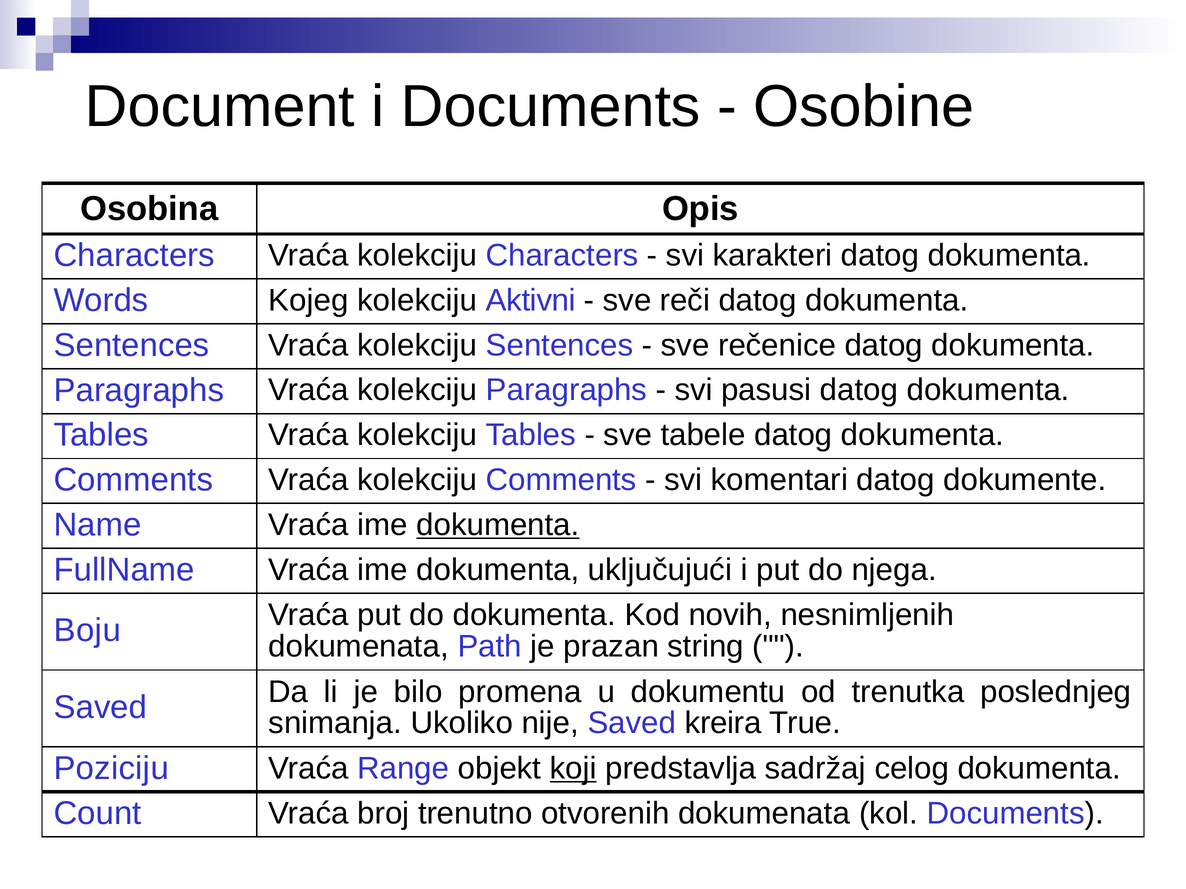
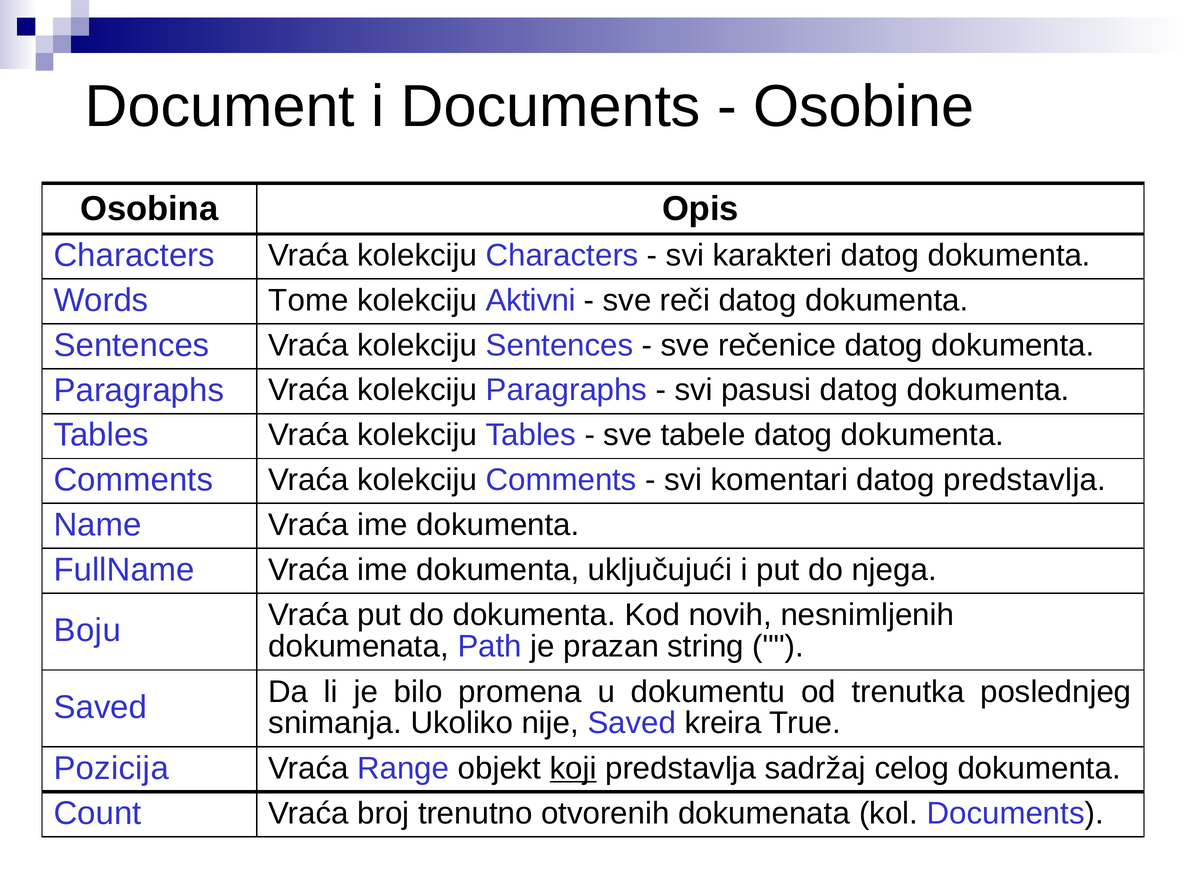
Kojeg: Kojeg -> Tome
datog dokumente: dokumente -> predstavlja
dokumenta at (498, 525) underline: present -> none
Poziciju: Poziciju -> Pozicija
